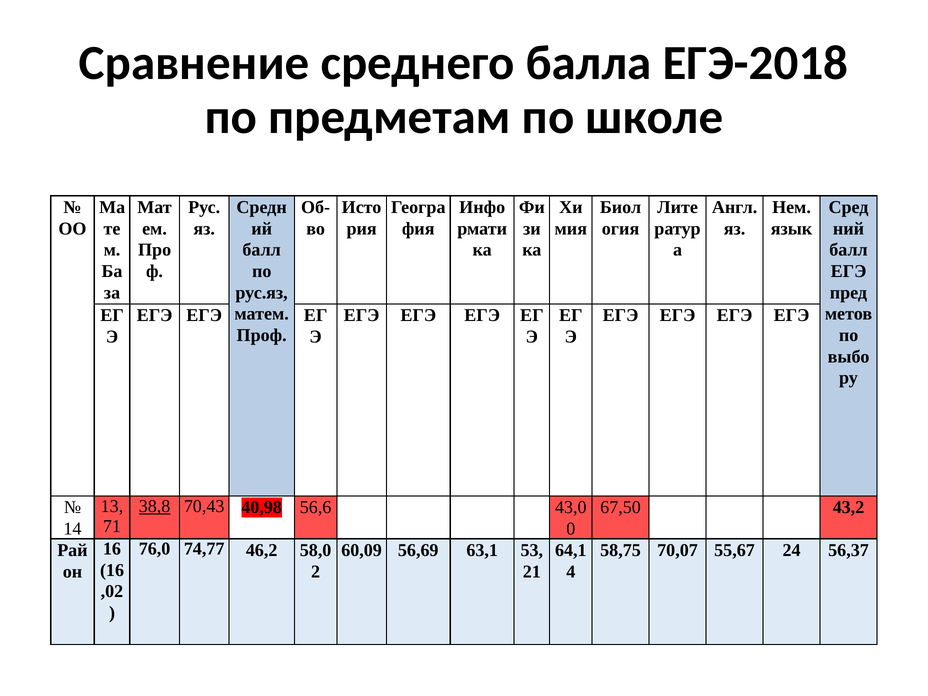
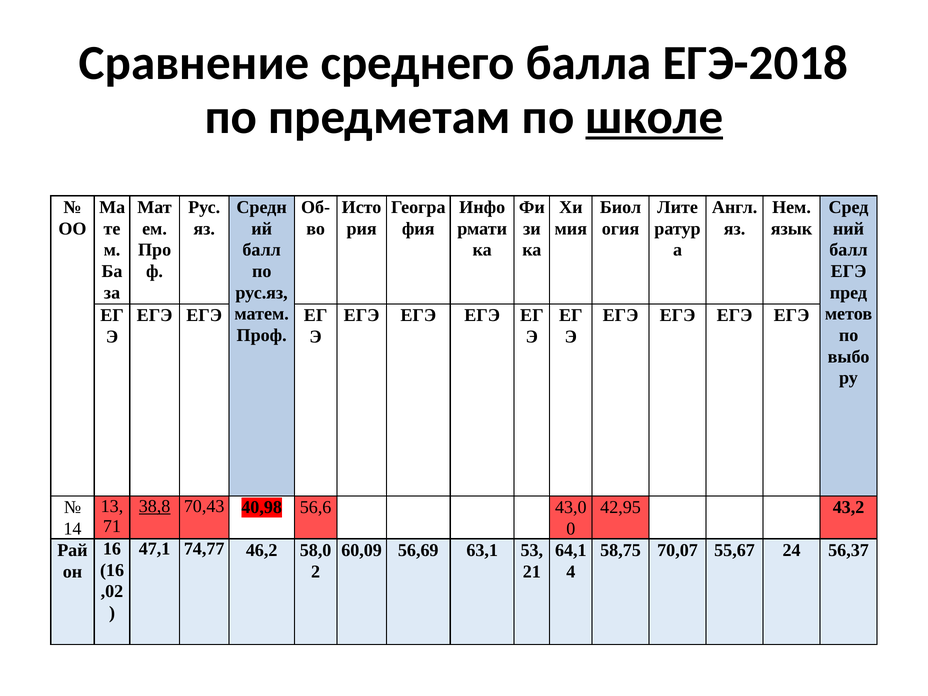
школе underline: none -> present
67,50: 67,50 -> 42,95
76,0: 76,0 -> 47,1
